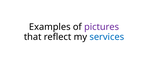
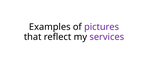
services colour: blue -> purple
